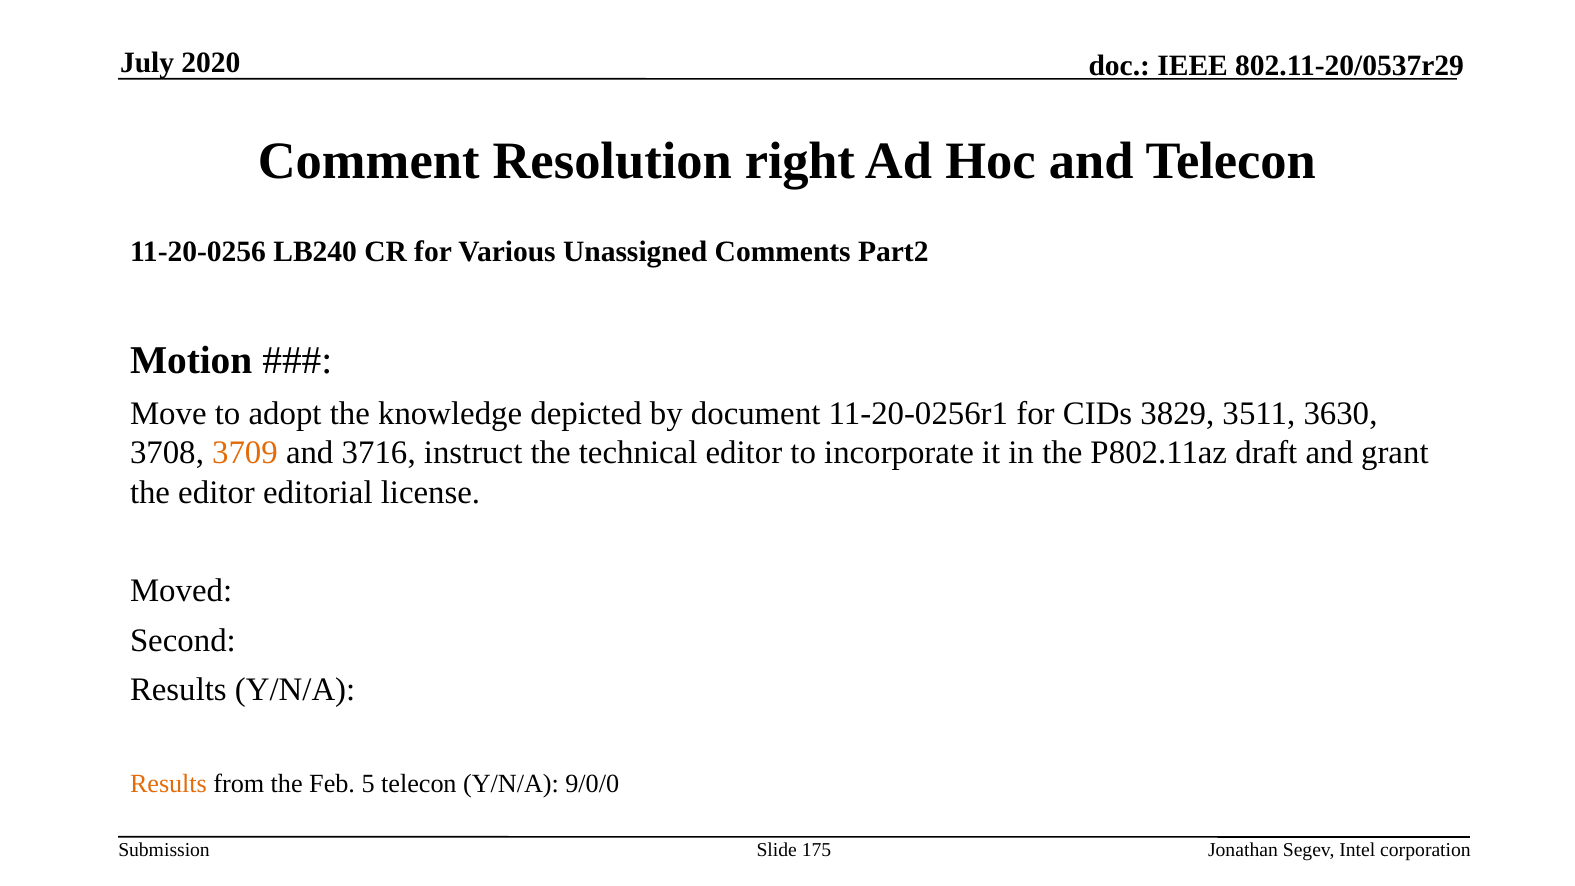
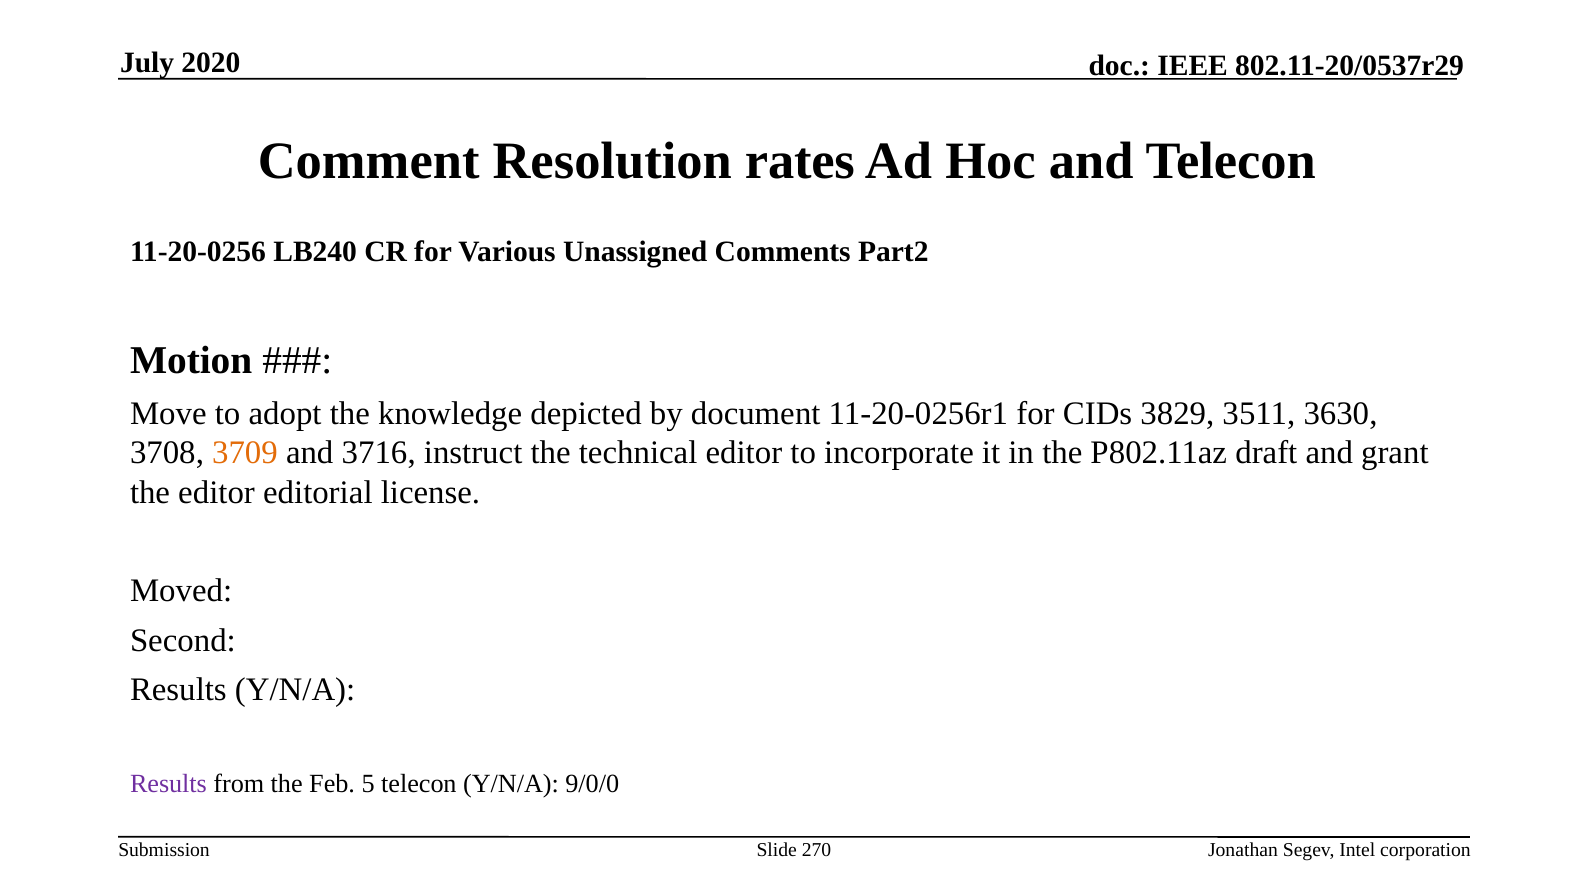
right: right -> rates
Results at (168, 784) colour: orange -> purple
175: 175 -> 270
